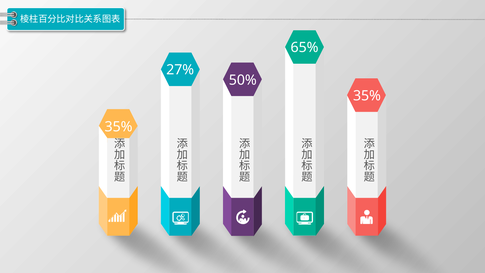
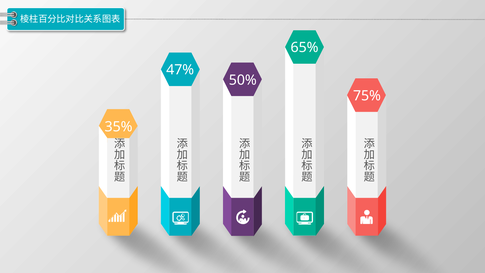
27%: 27% -> 47%
35% at (367, 96): 35% -> 75%
